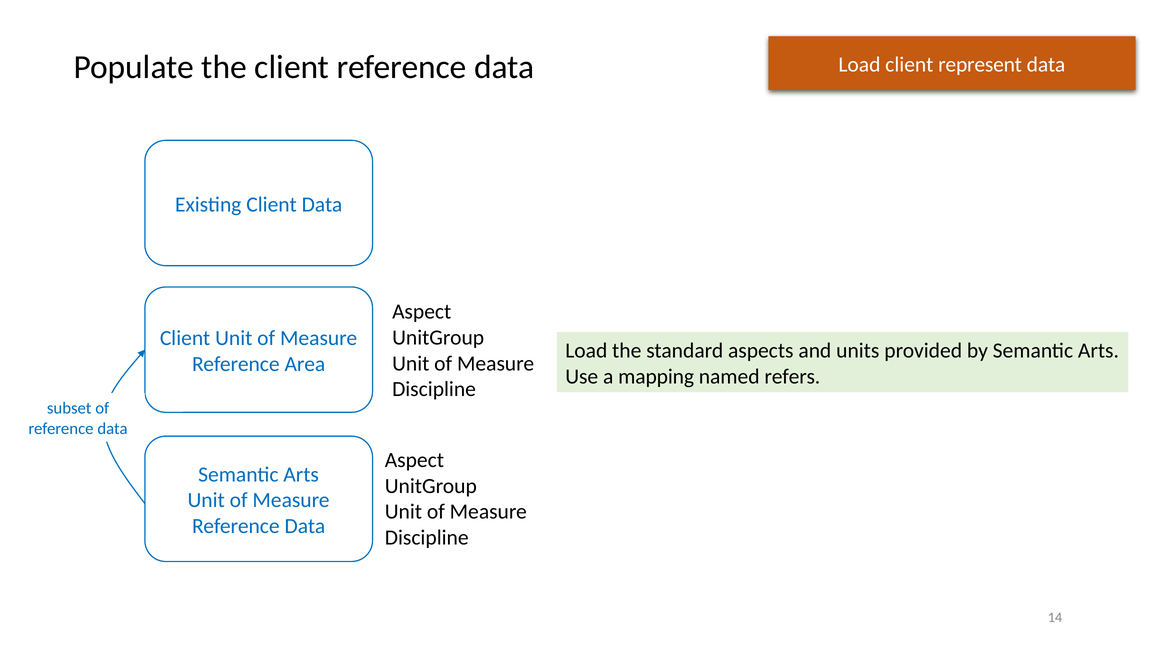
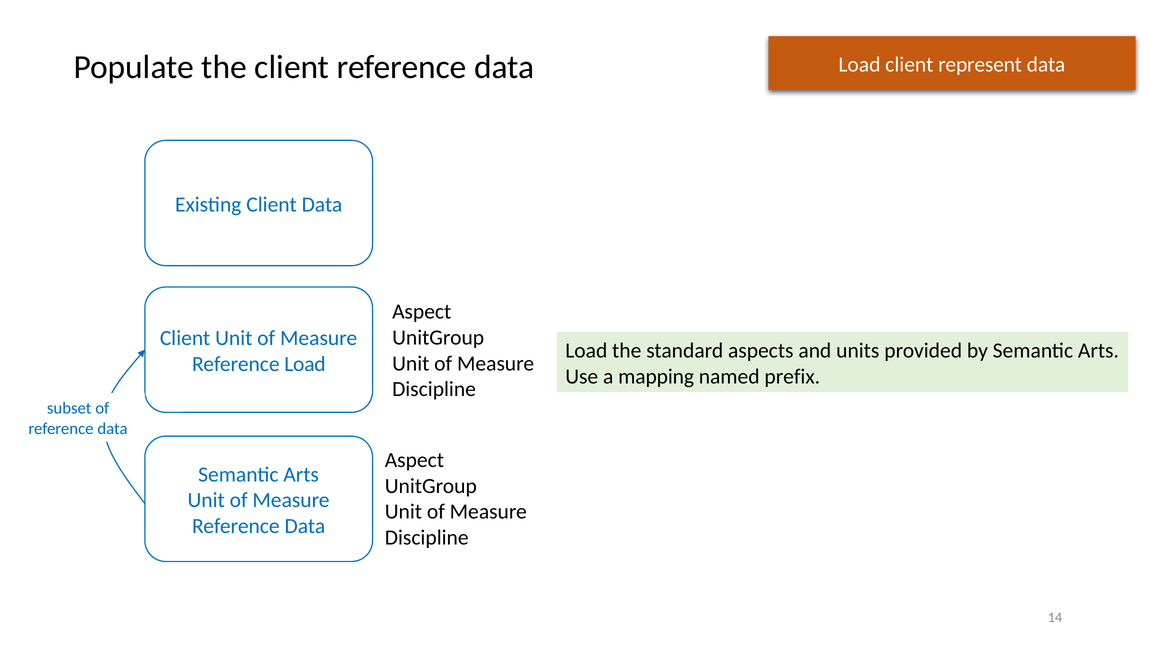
Reference Area: Area -> Load
refers: refers -> prefix
